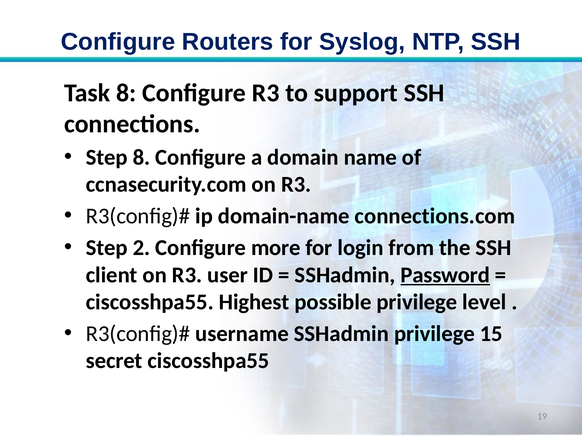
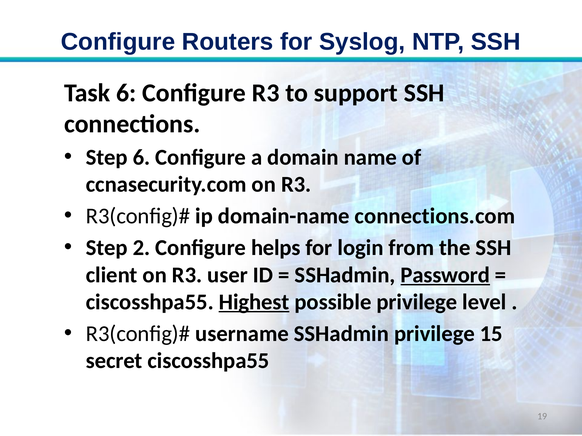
Task 8: 8 -> 6
Step 8: 8 -> 6
more: more -> helps
Highest underline: none -> present
